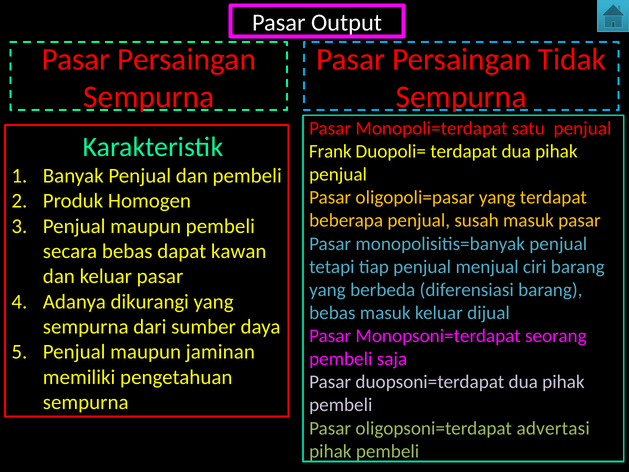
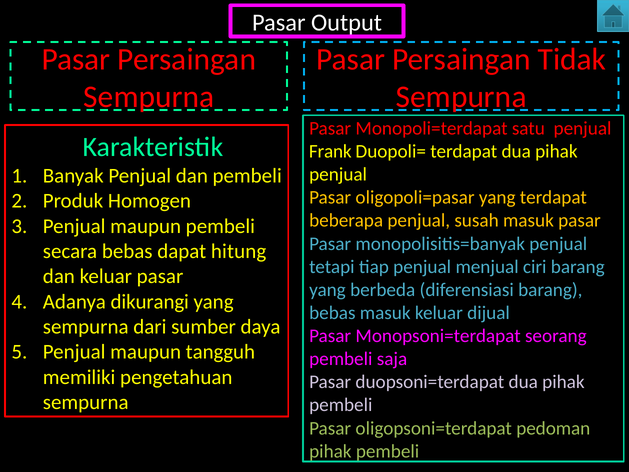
kawan: kawan -> hitung
jaminan: jaminan -> tangguh
advertasi: advertasi -> pedoman
